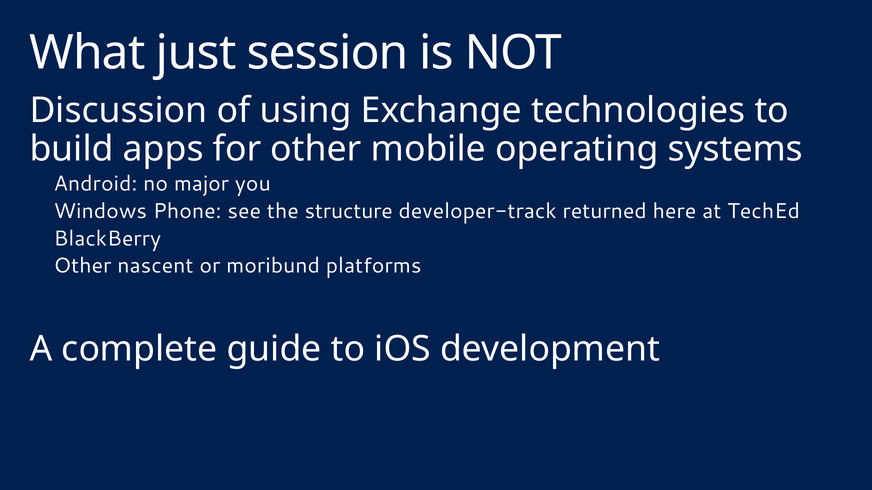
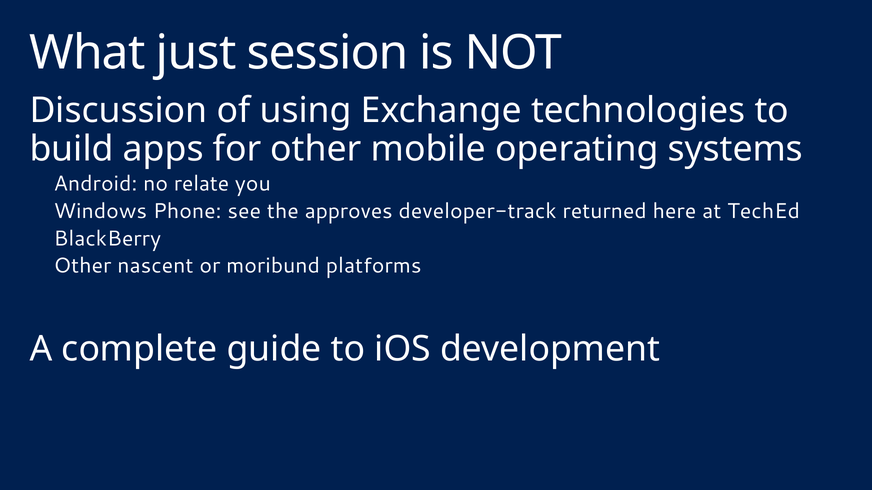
major: major -> relate
structure: structure -> approves
